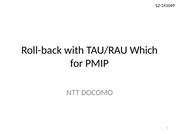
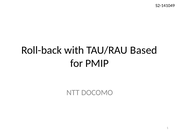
Which: Which -> Based
